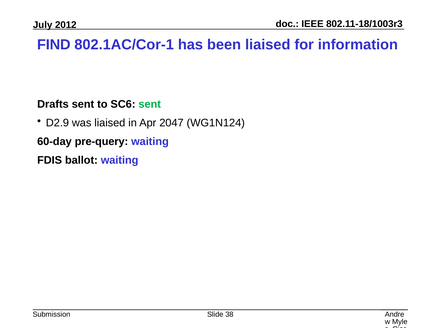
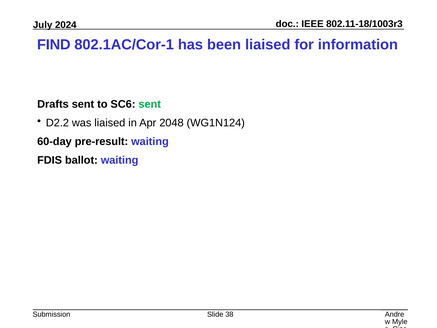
2012: 2012 -> 2024
D2.9: D2.9 -> D2.2
2047: 2047 -> 2048
pre-query: pre-query -> pre-result
